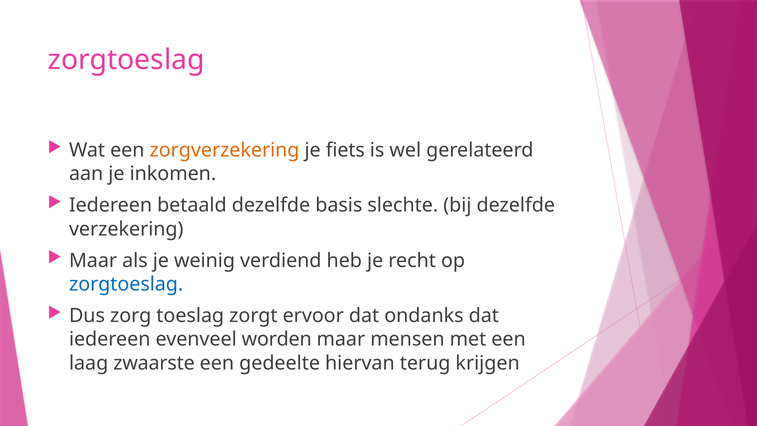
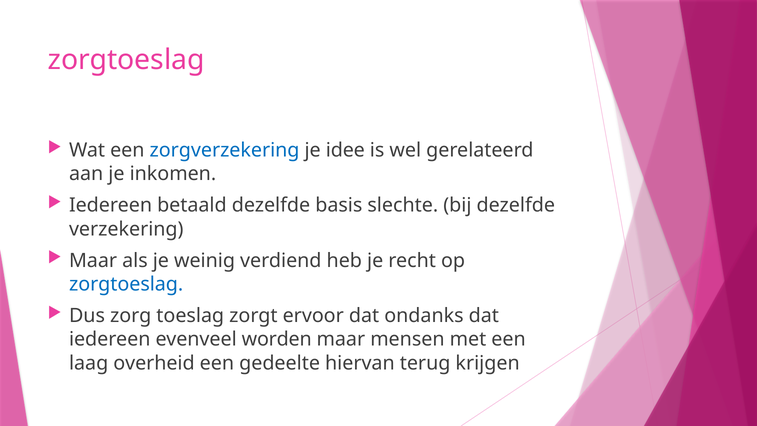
zorgverzekering colour: orange -> blue
fiets: fiets -> idee
zwaarste: zwaarste -> overheid
